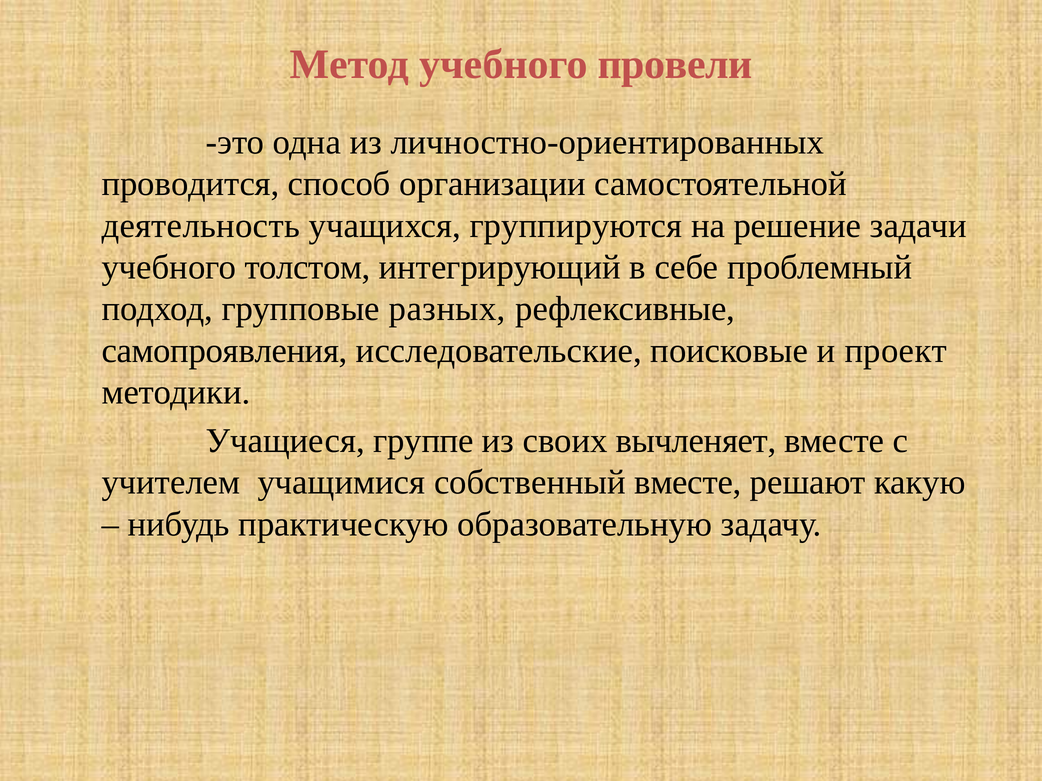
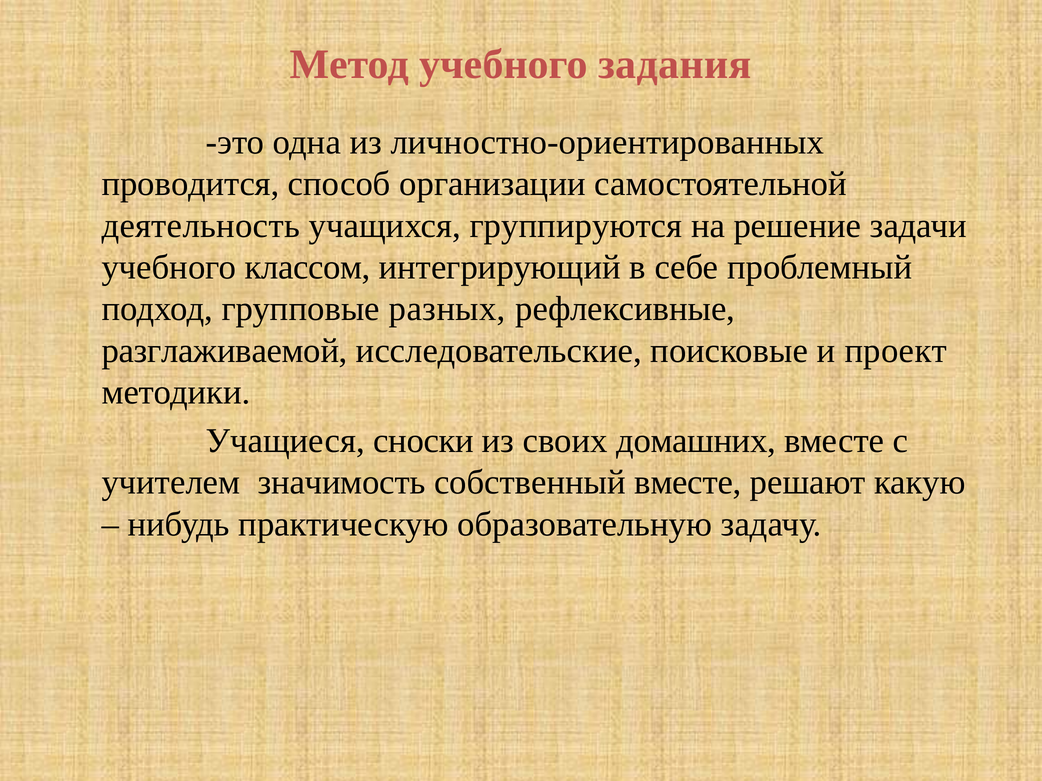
провели: провели -> задания
толстом: толстом -> классом
самопроявления: самопроявления -> разглаживаемой
группе: группе -> сноски
вычленяет: вычленяет -> домашних
учащимися: учащимися -> значимость
